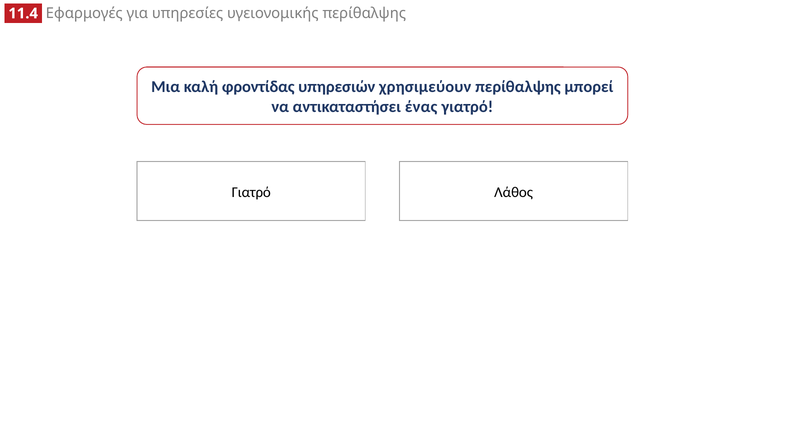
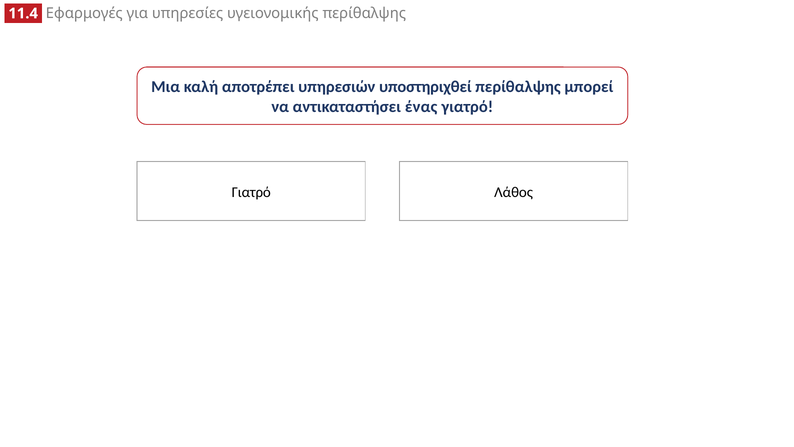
φροντίδας: φροντίδας -> αποτρέπει
χρησιμεύουν: χρησιμεύουν -> υποστηριχθεί
